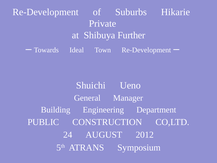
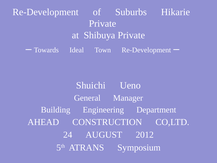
Shibuya Further: Further -> Private
PUBLIC: PUBLIC -> AHEAD
